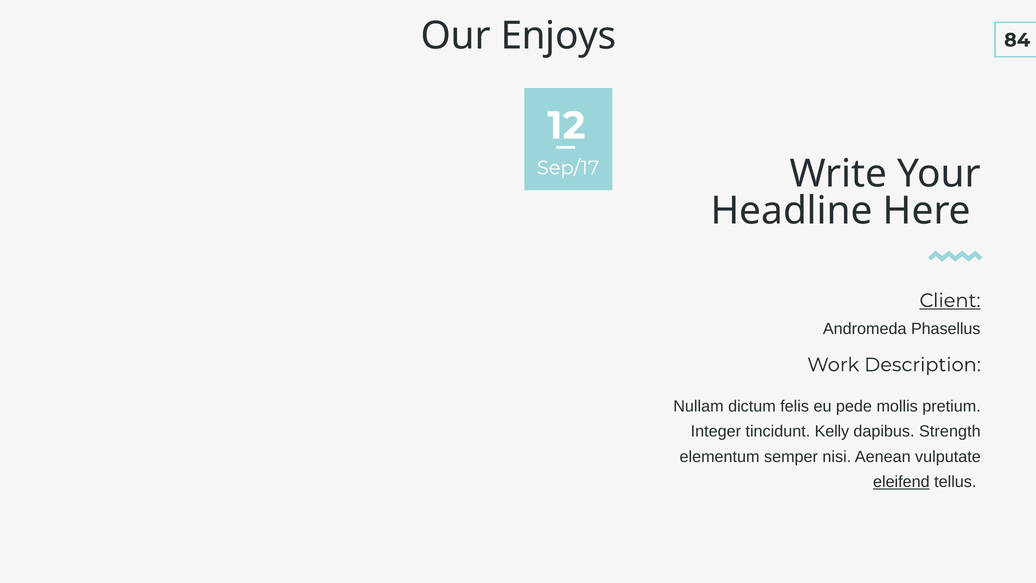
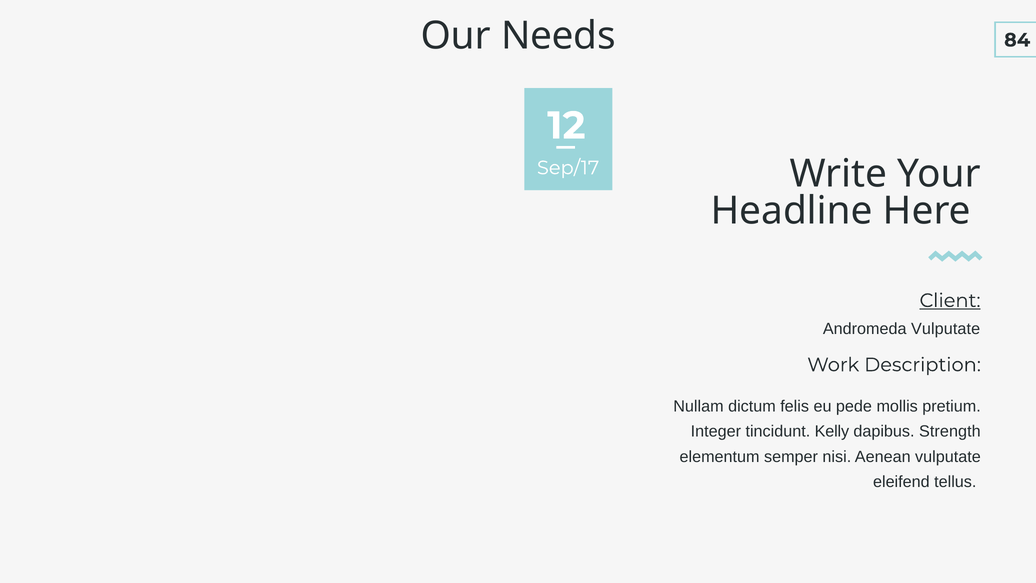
Enjoys: Enjoys -> Needs
Andromeda Phasellus: Phasellus -> Vulputate
eleifend underline: present -> none
